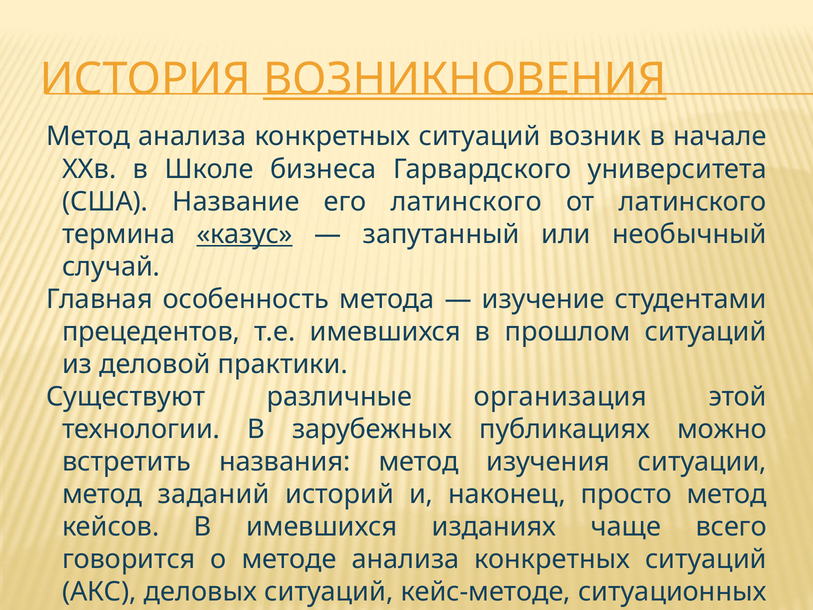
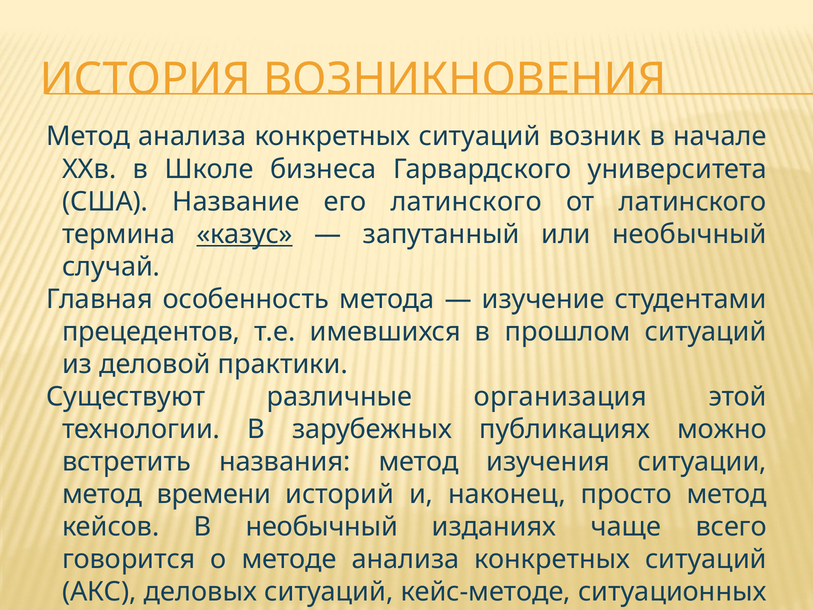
ВОЗНИКНОВЕНИЯ underline: present -> none
заданий: заданий -> времени
В имевшихся: имевшихся -> необычный
